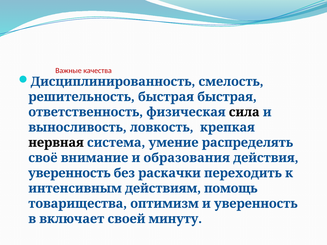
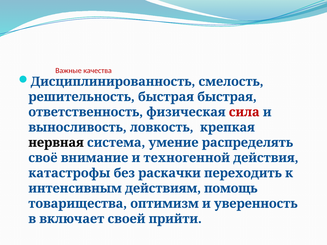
сила colour: black -> red
образования: образования -> техногенной
уверенность at (69, 173): уверенность -> катастрофы
минуту: минуту -> прийти
